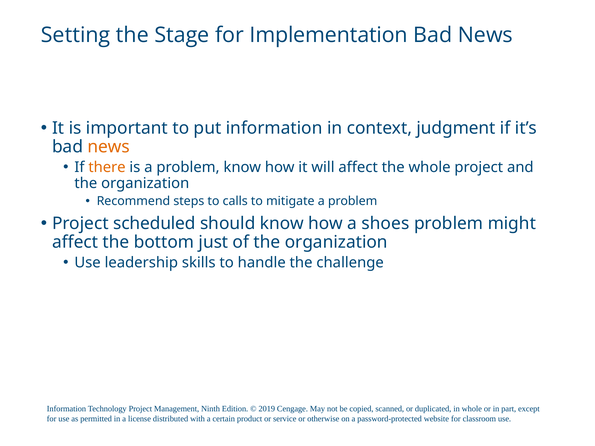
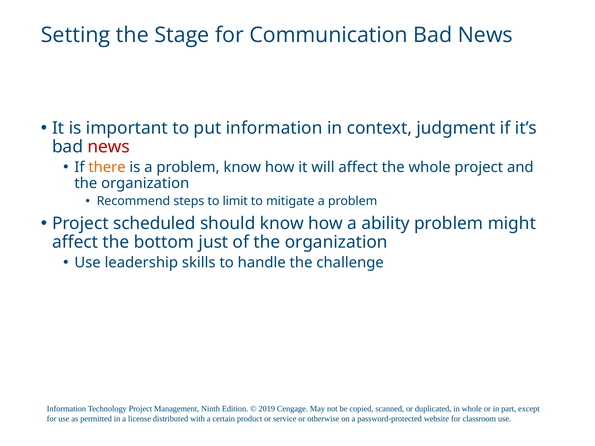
Implementation: Implementation -> Communication
news at (109, 147) colour: orange -> red
calls: calls -> limit
shoes: shoes -> ability
